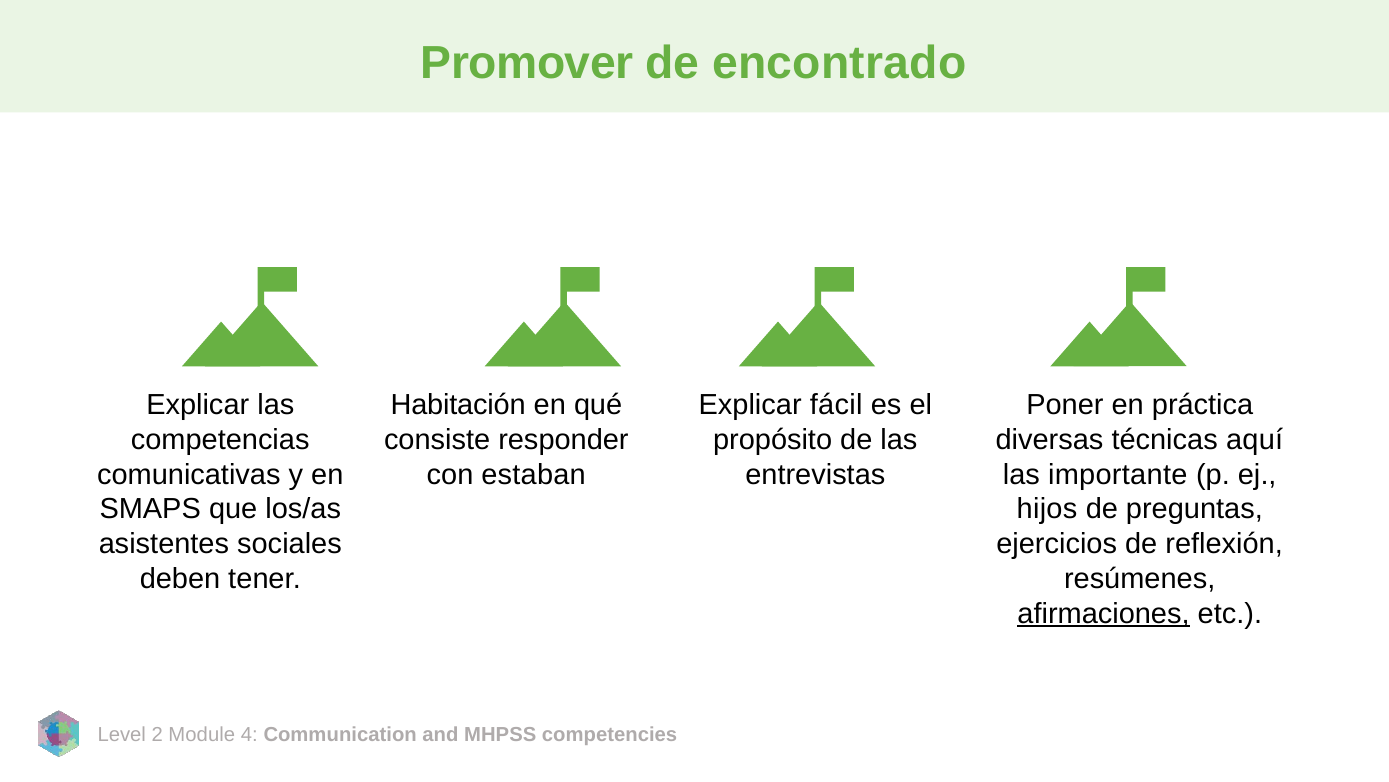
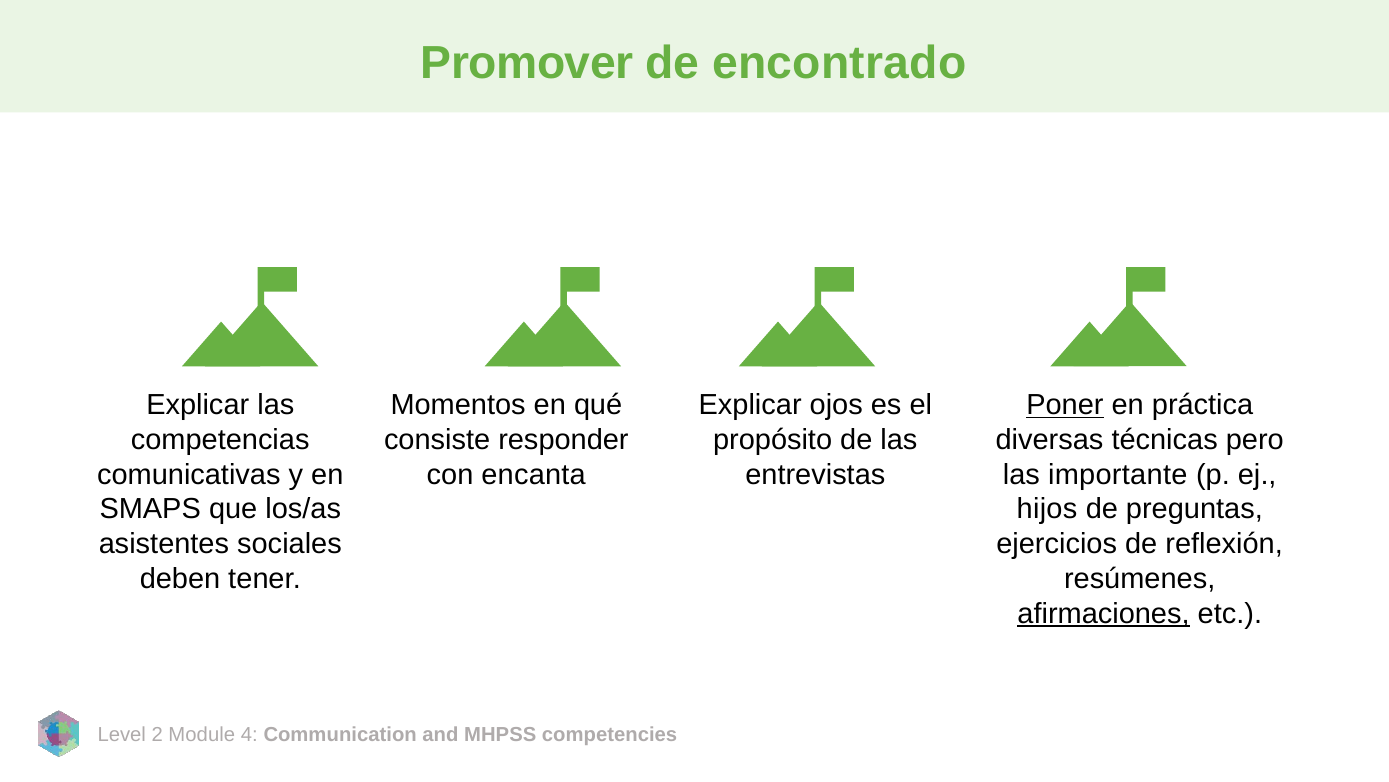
Habitación: Habitación -> Momentos
fácil: fácil -> ojos
Poner underline: none -> present
aquí: aquí -> pero
estaban: estaban -> encanta
